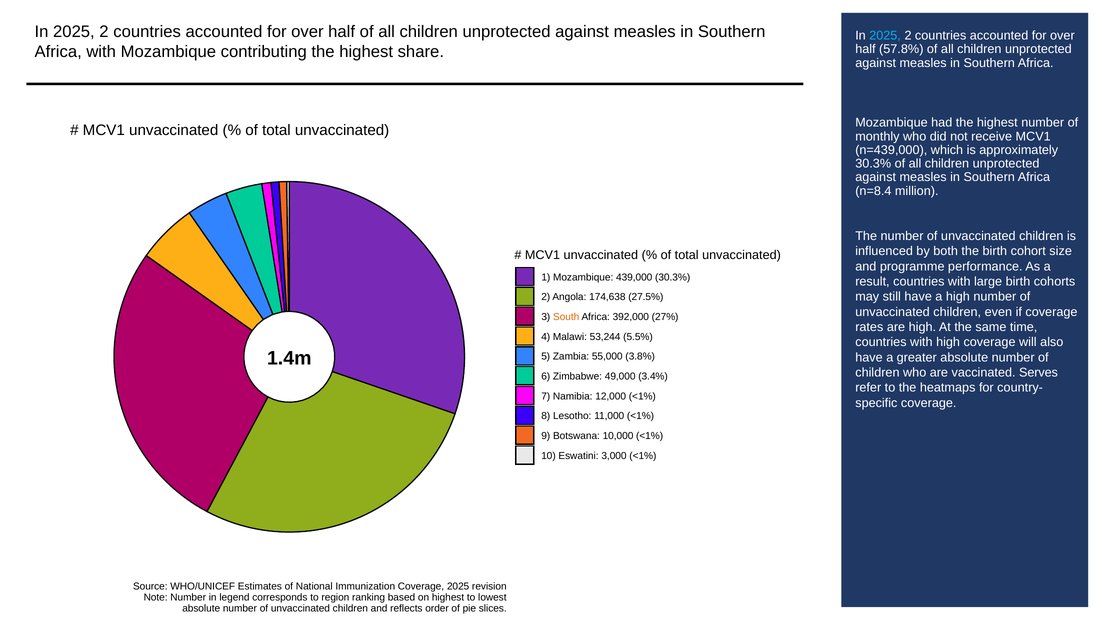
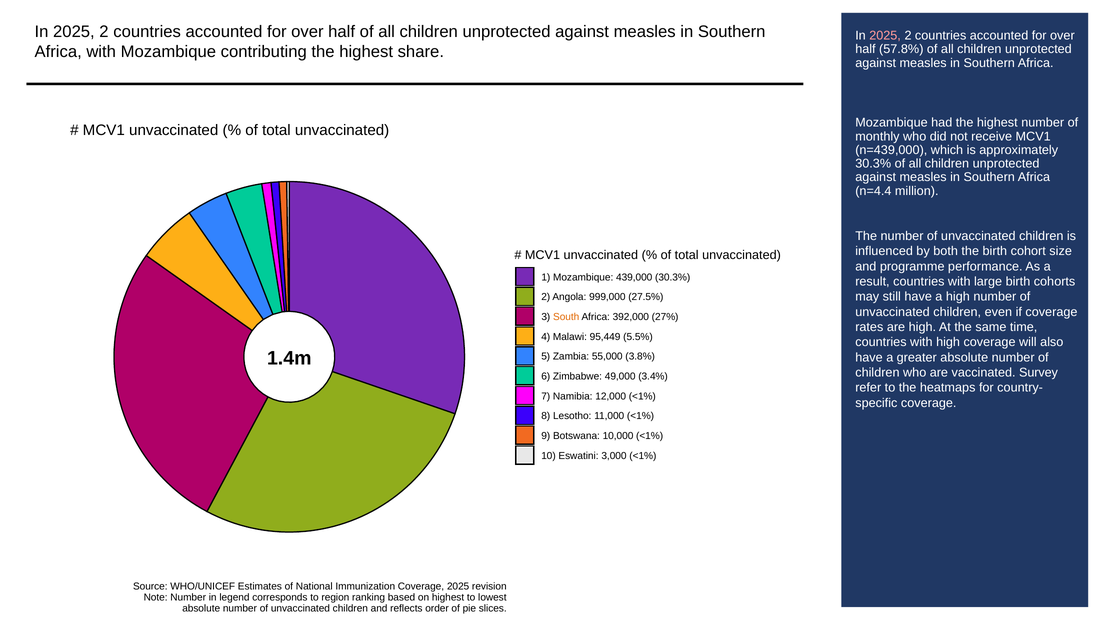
2025 at (885, 36) colour: light blue -> pink
n=8.4: n=8.4 -> n=4.4
174,638: 174,638 -> 999,000
53,244: 53,244 -> 95,449
Serves: Serves -> Survey
